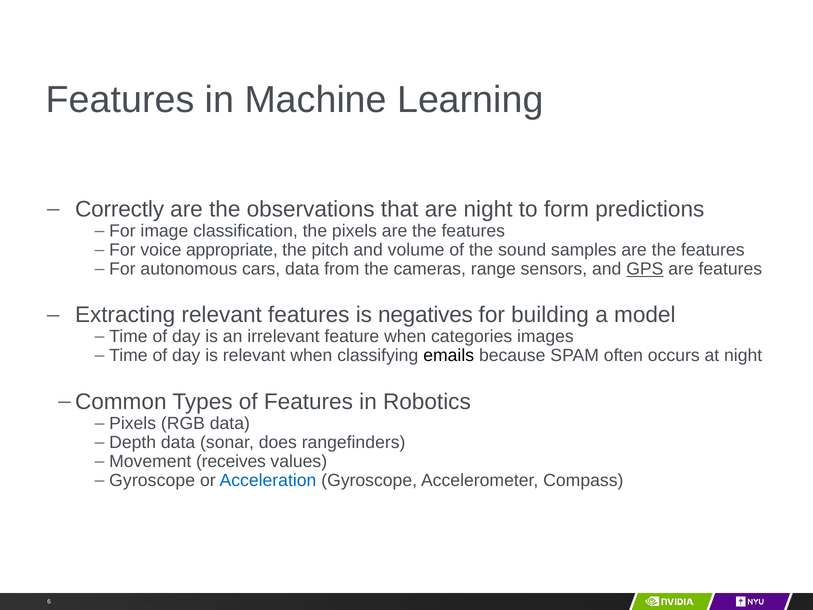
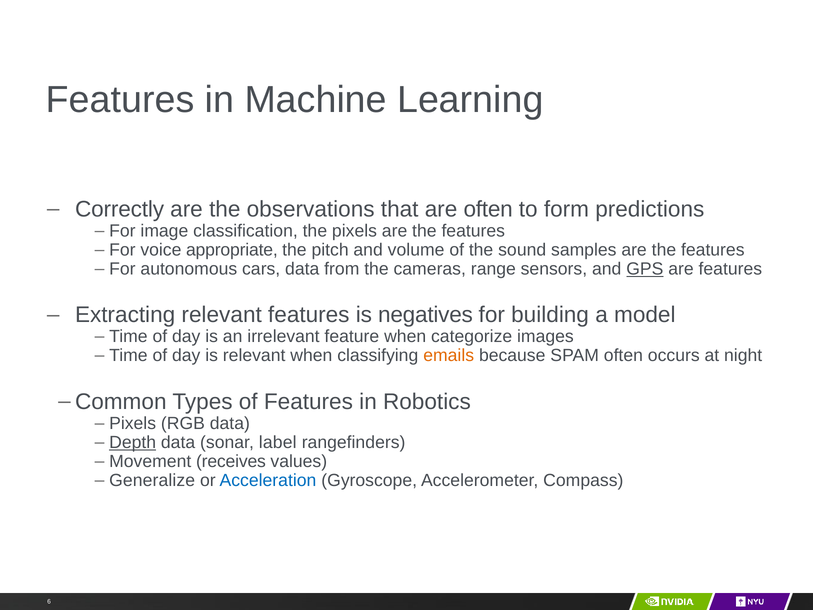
are night: night -> often
categories: categories -> categorize
emails colour: black -> orange
Depth underline: none -> present
does: does -> label
Gyroscope at (152, 480): Gyroscope -> Generalize
